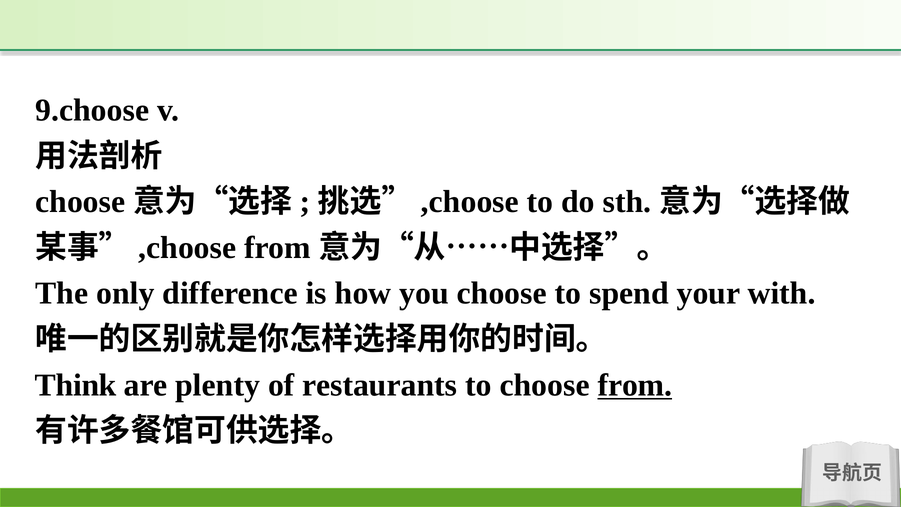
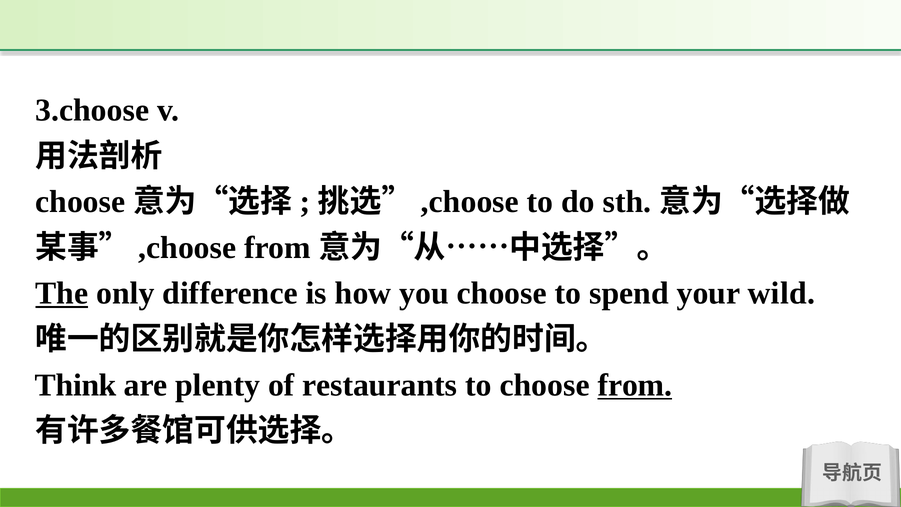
9.choose: 9.choose -> 3.choose
The underline: none -> present
with: with -> wild
